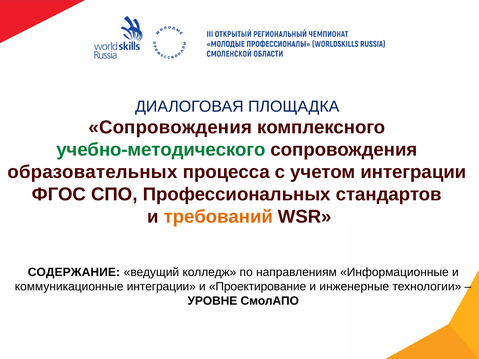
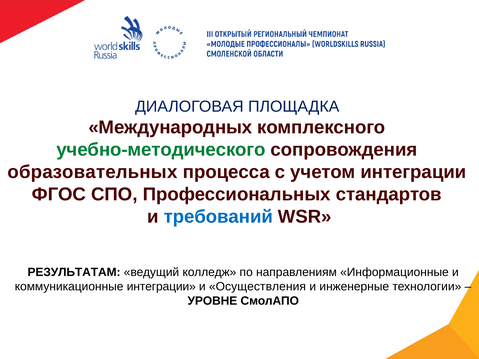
Сопровождения at (170, 128): Сопровождения -> Международных
требований colour: orange -> blue
СОДЕРЖАНИЕ: СОДЕРЖАНИЕ -> РЕЗУЛЬТАТАМ
Проектирование: Проектирование -> Осуществления
